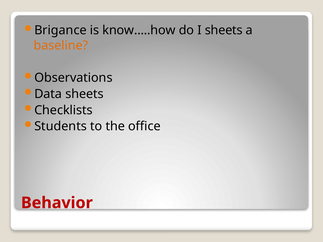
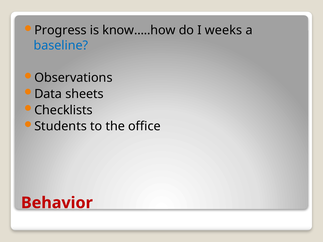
Brigance: Brigance -> Progress
I sheets: sheets -> weeks
baseline colour: orange -> blue
